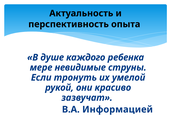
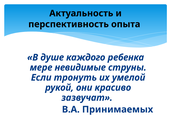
Информацией: Информацией -> Принимаемых
